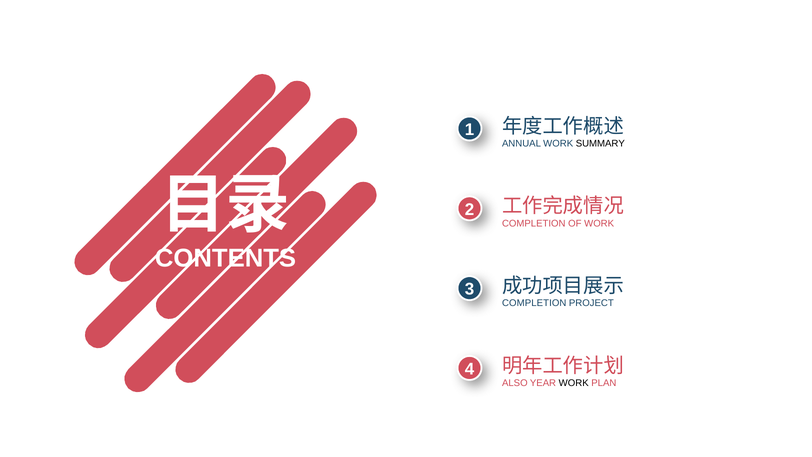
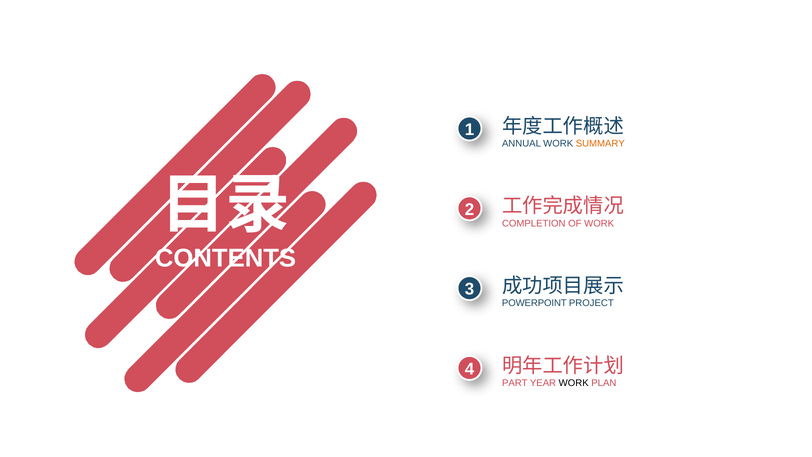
SUMMARY colour: black -> orange
COMPLETION at (534, 303): COMPLETION -> POWERPOINT
ALSO: ALSO -> PART
